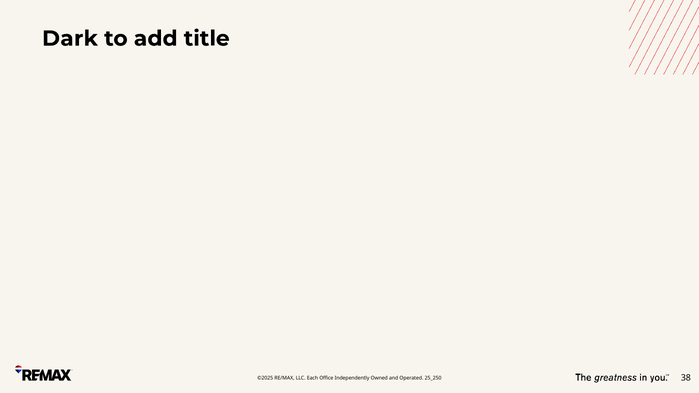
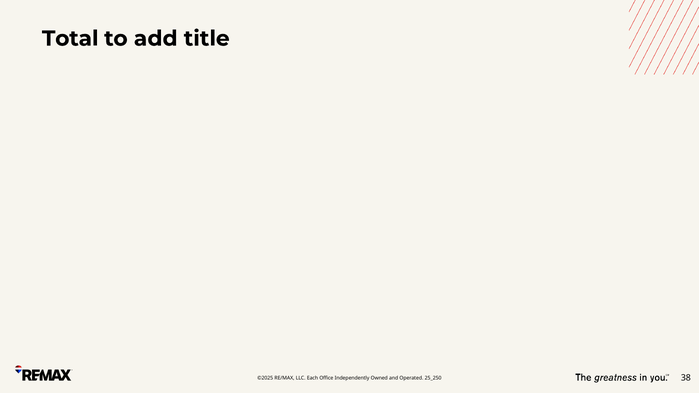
Dark: Dark -> Total
